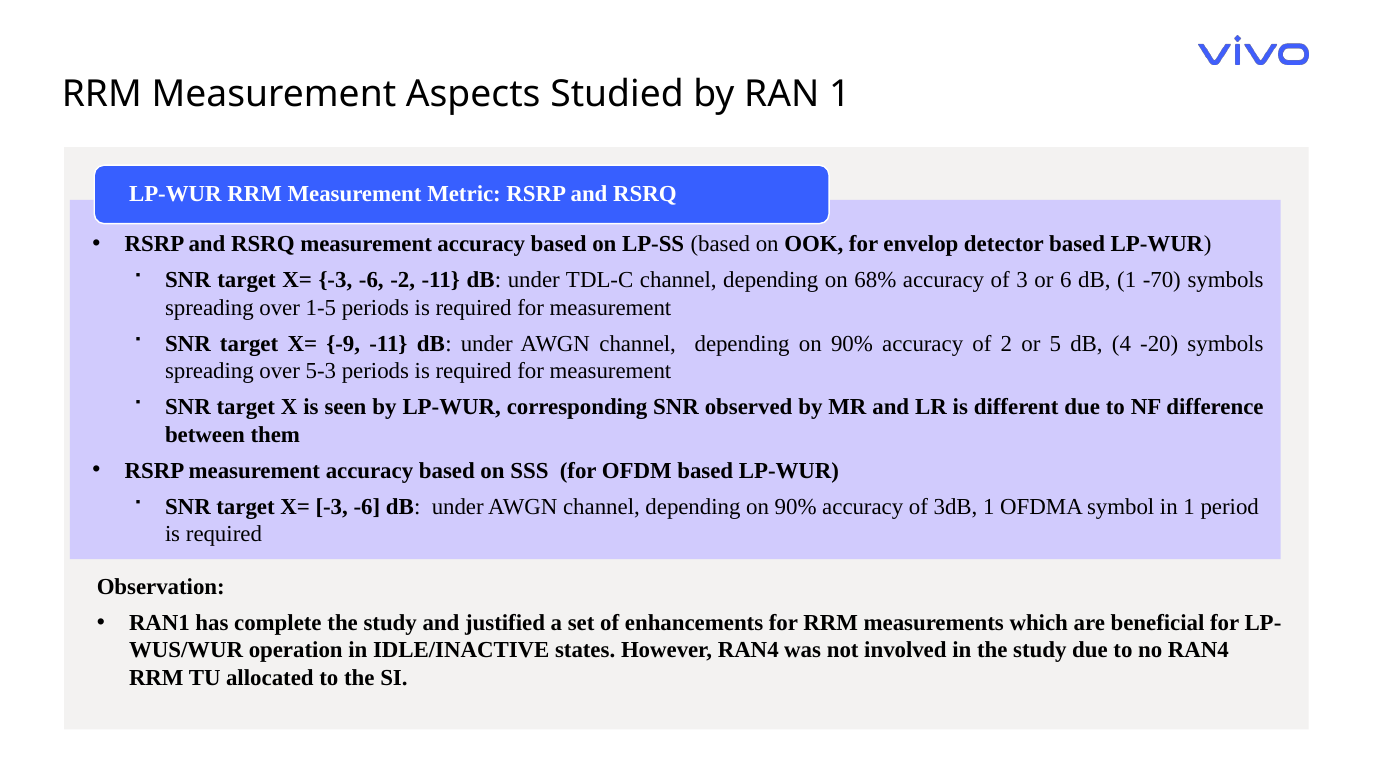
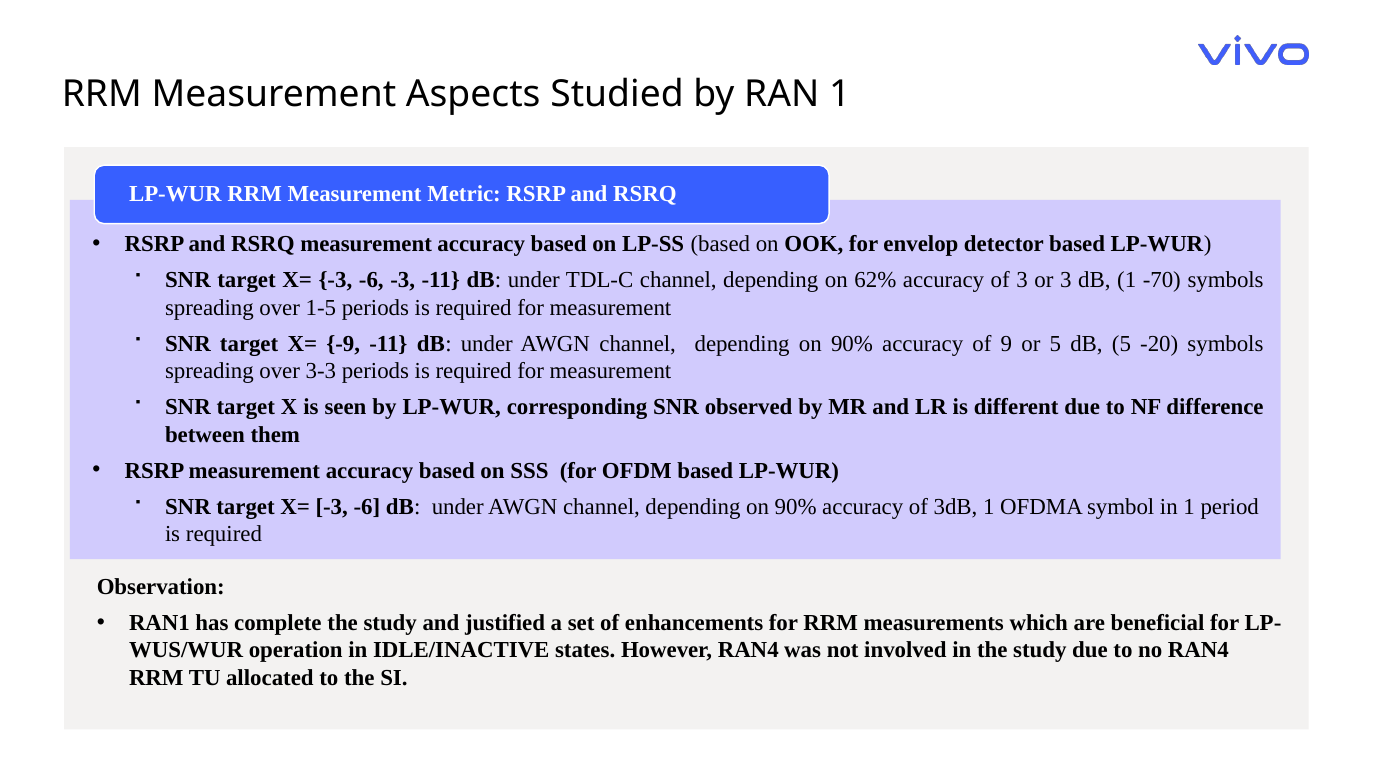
-6 -2: -2 -> -3
68%: 68% -> 62%
or 6: 6 -> 3
2: 2 -> 9
dB 4: 4 -> 5
5-3: 5-3 -> 3-3
